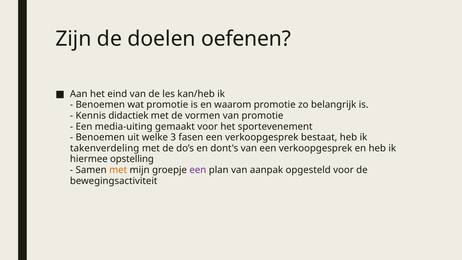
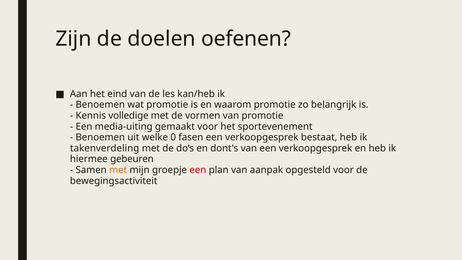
didactiek: didactiek -> volledige
3: 3 -> 0
opstelling: opstelling -> gebeuren
een at (198, 170) colour: purple -> red
